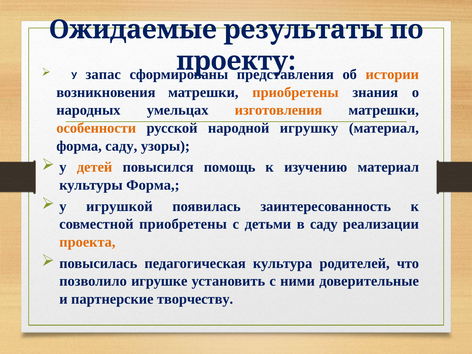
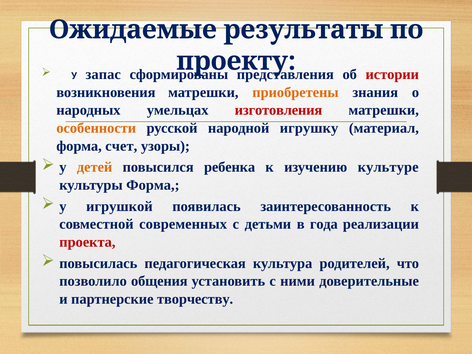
истории colour: orange -> red
изготовления colour: orange -> red
форма саду: саду -> счет
помощь: помощь -> ребенка
изучению материал: материал -> культуре
совместной приобретены: приобретены -> современных
в саду: саду -> года
проекта colour: orange -> red
игрушке: игрушке -> общения
